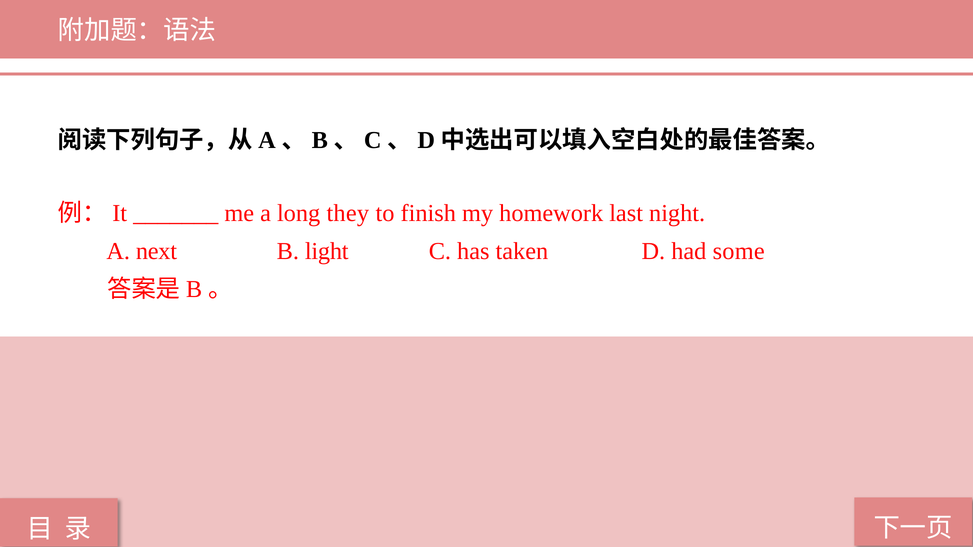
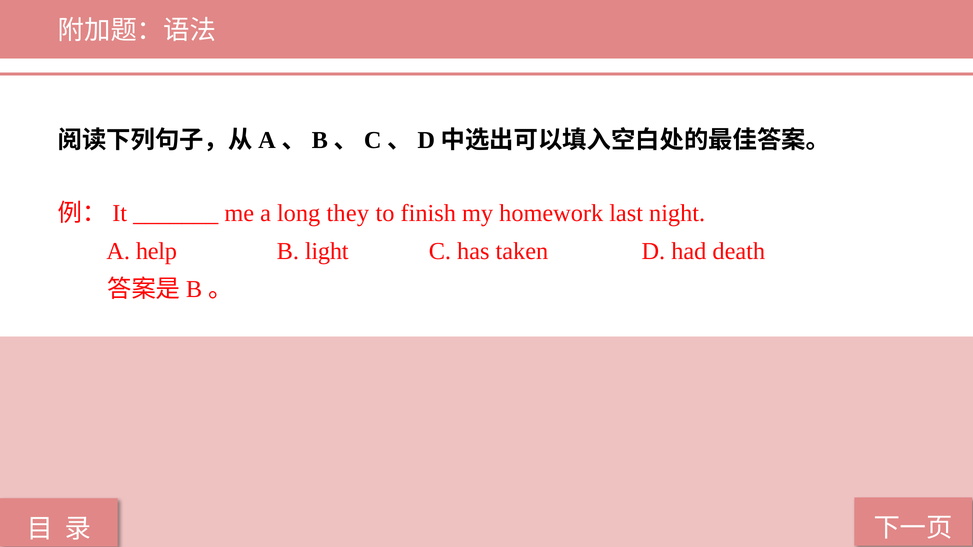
next: next -> help
some: some -> death
